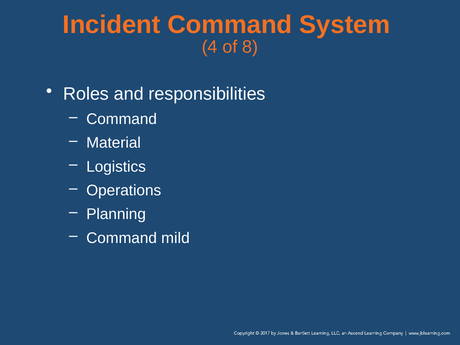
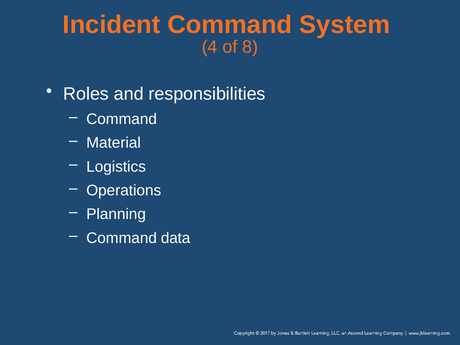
mild: mild -> data
